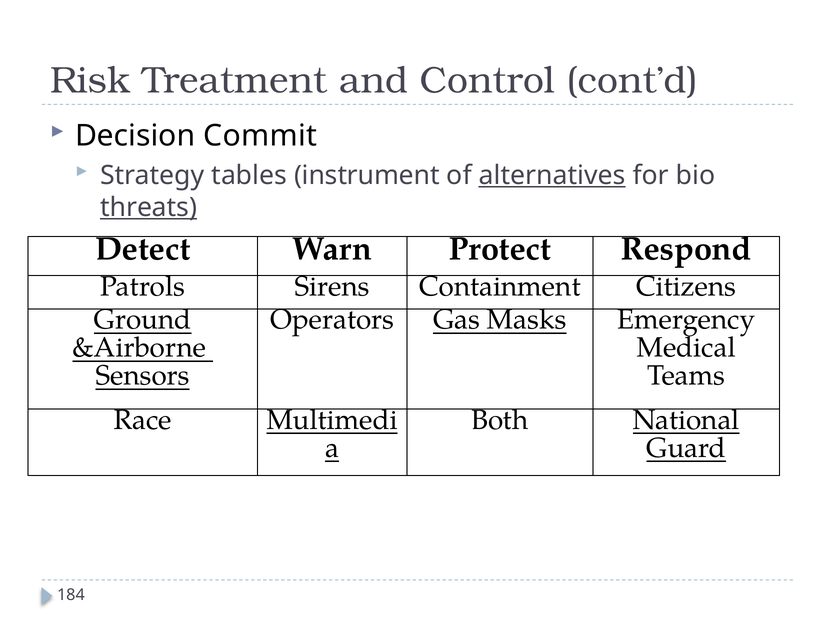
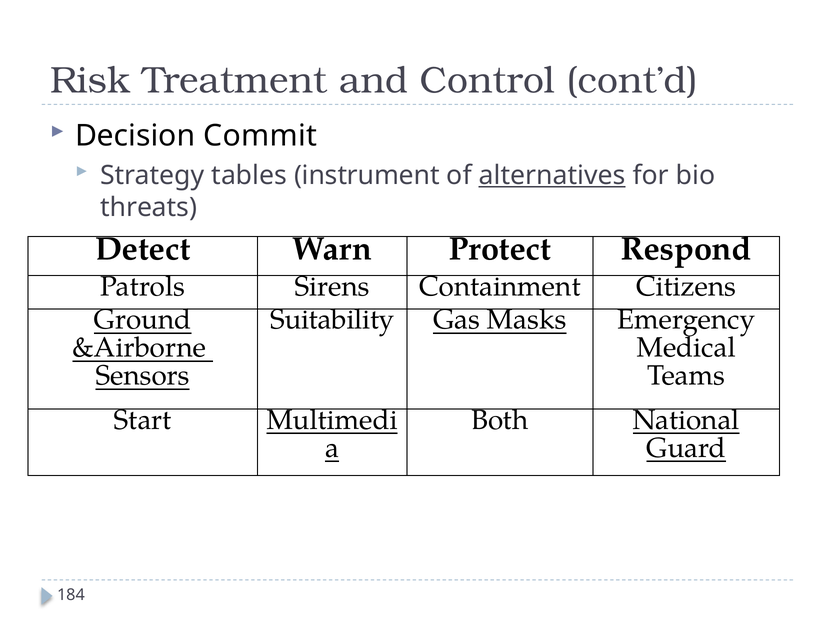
threats underline: present -> none
Operators: Operators -> Suitability
Race: Race -> Start
